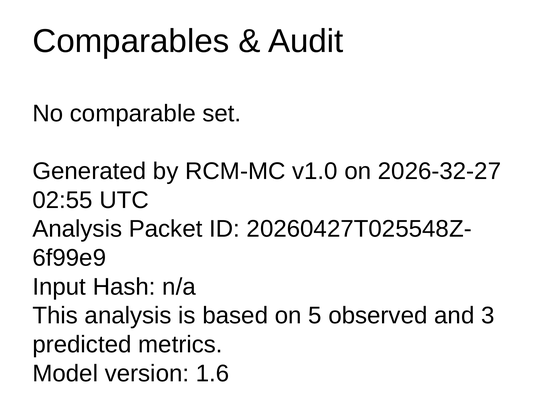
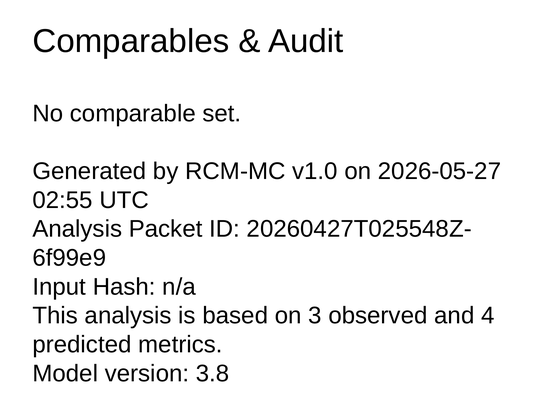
2026-32-27: 2026-32-27 -> 2026-05-27
5: 5 -> 3
3: 3 -> 4
1.6: 1.6 -> 3.8
